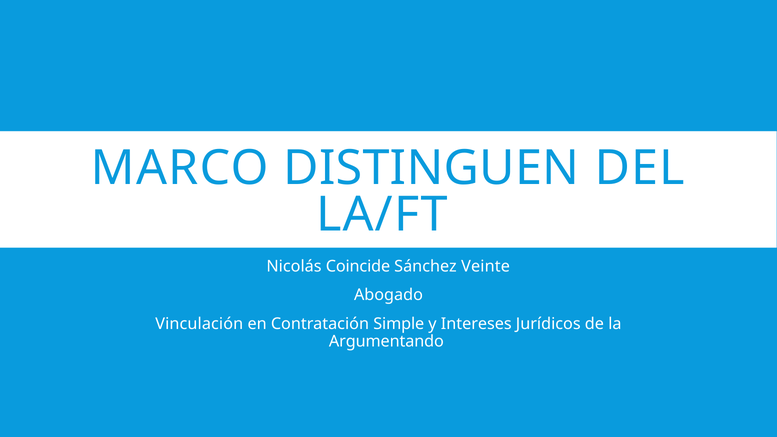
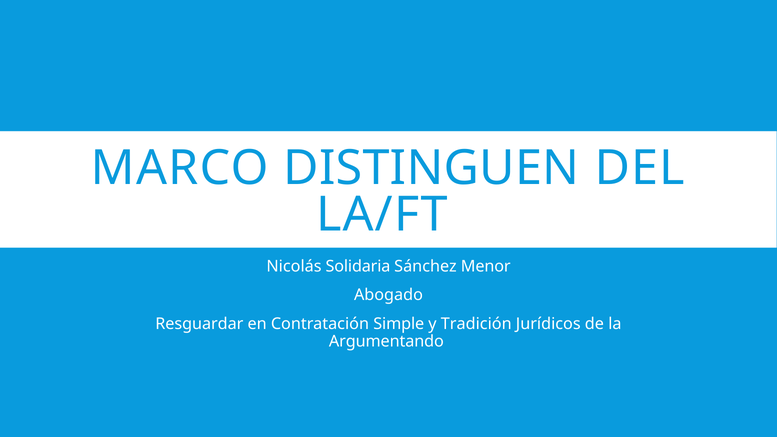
Coincide: Coincide -> Solidaria
Veinte: Veinte -> Menor
Vinculación: Vinculación -> Resguardar
Intereses: Intereses -> Tradición
